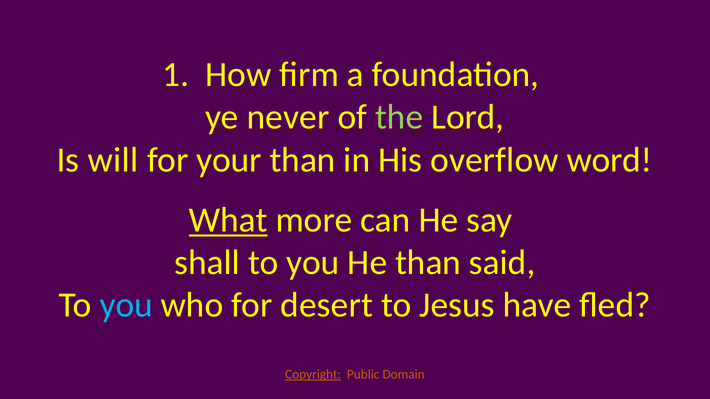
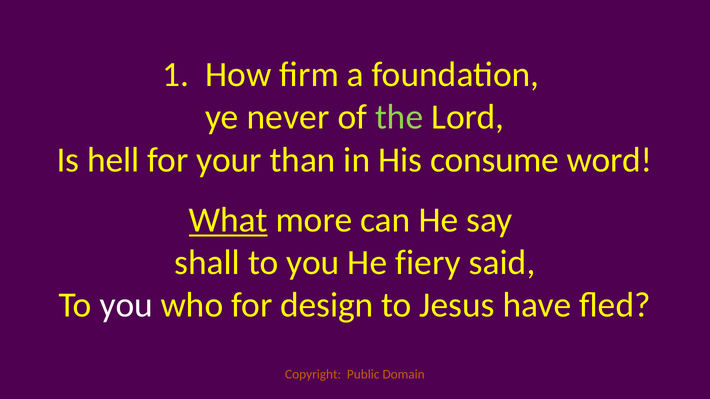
will: will -> hell
overflow: overflow -> consume
He than: than -> fiery
you at (126, 306) colour: light blue -> white
desert: desert -> design
Copyright underline: present -> none
